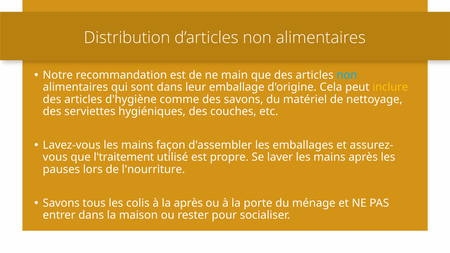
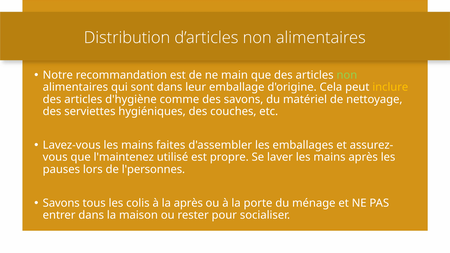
non at (347, 75) colour: light blue -> light green
façon: façon -> faites
l'traitement: l'traitement -> l'maintenez
l'nourriture: l'nourriture -> l'personnes
